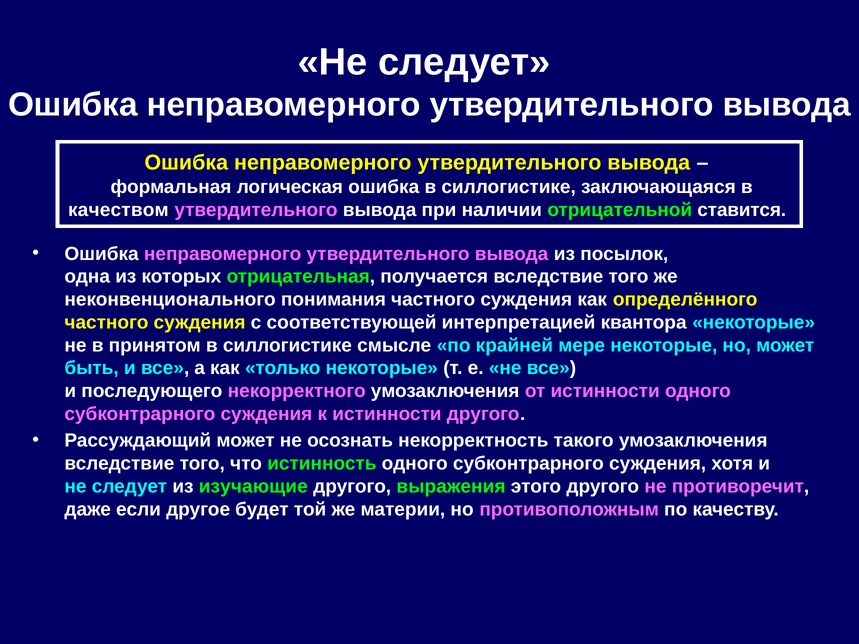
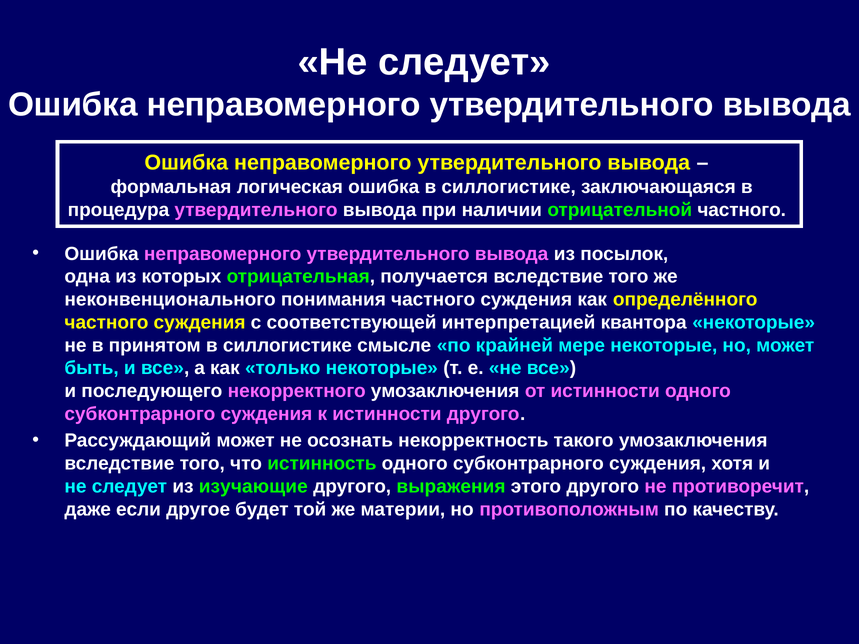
качеством: качеством -> процедура
отрицательной ставится: ставится -> частного
